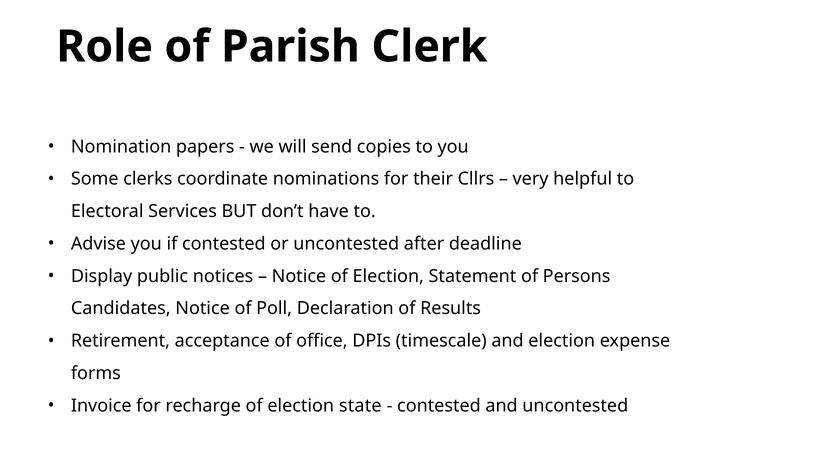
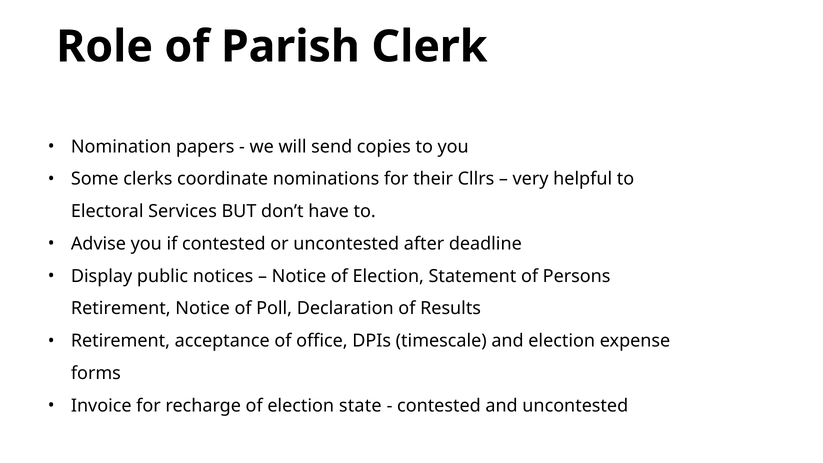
Candidates at (121, 309): Candidates -> Retirement
